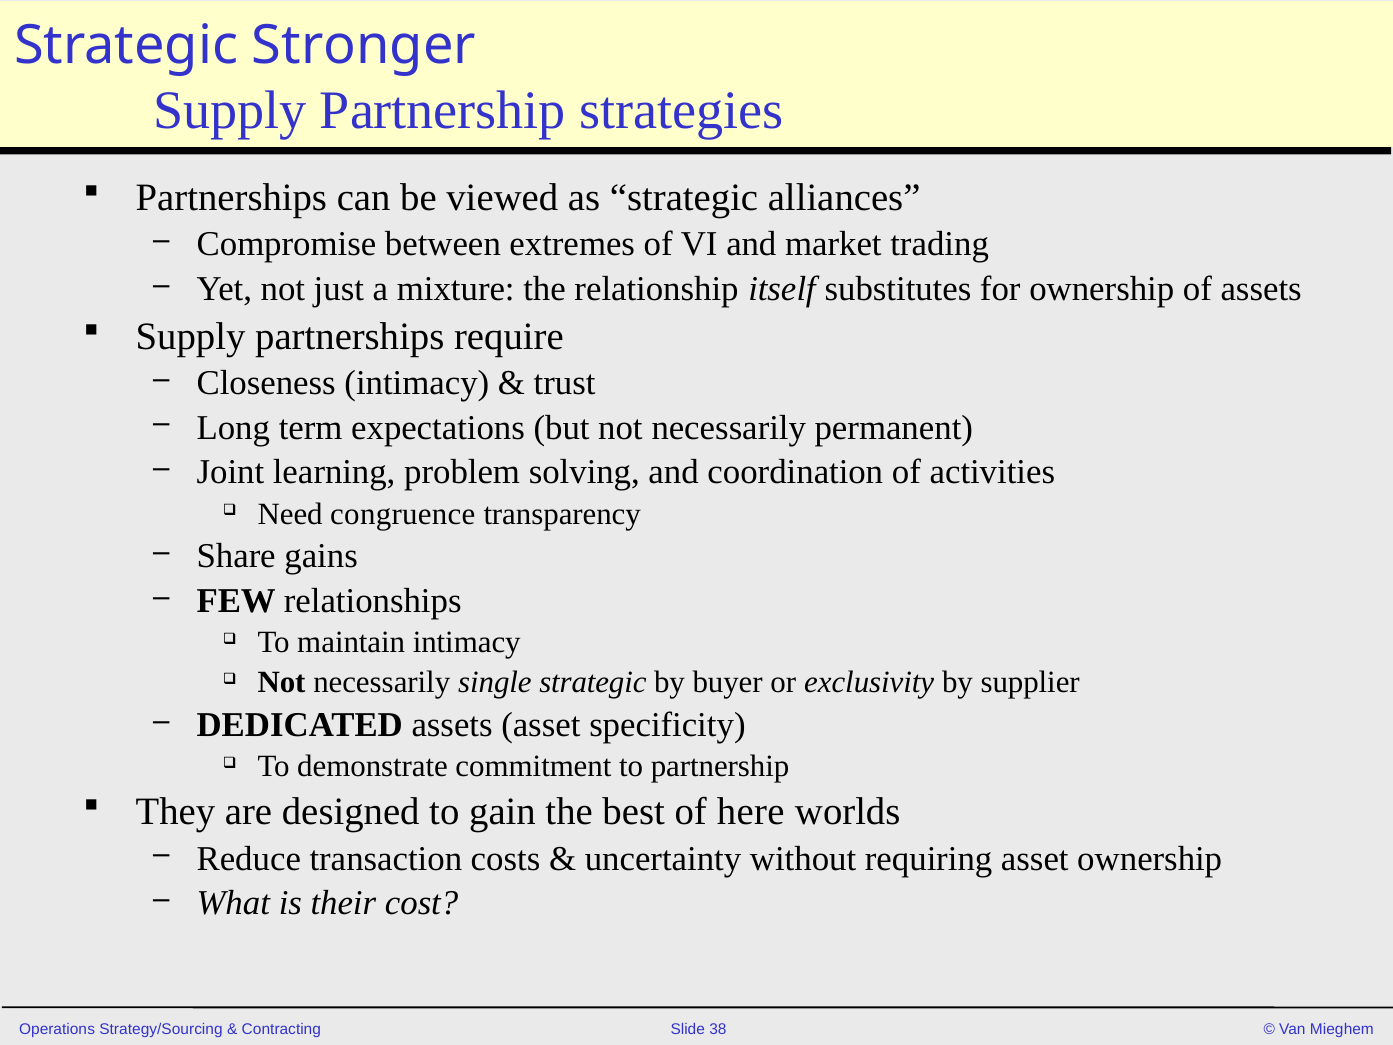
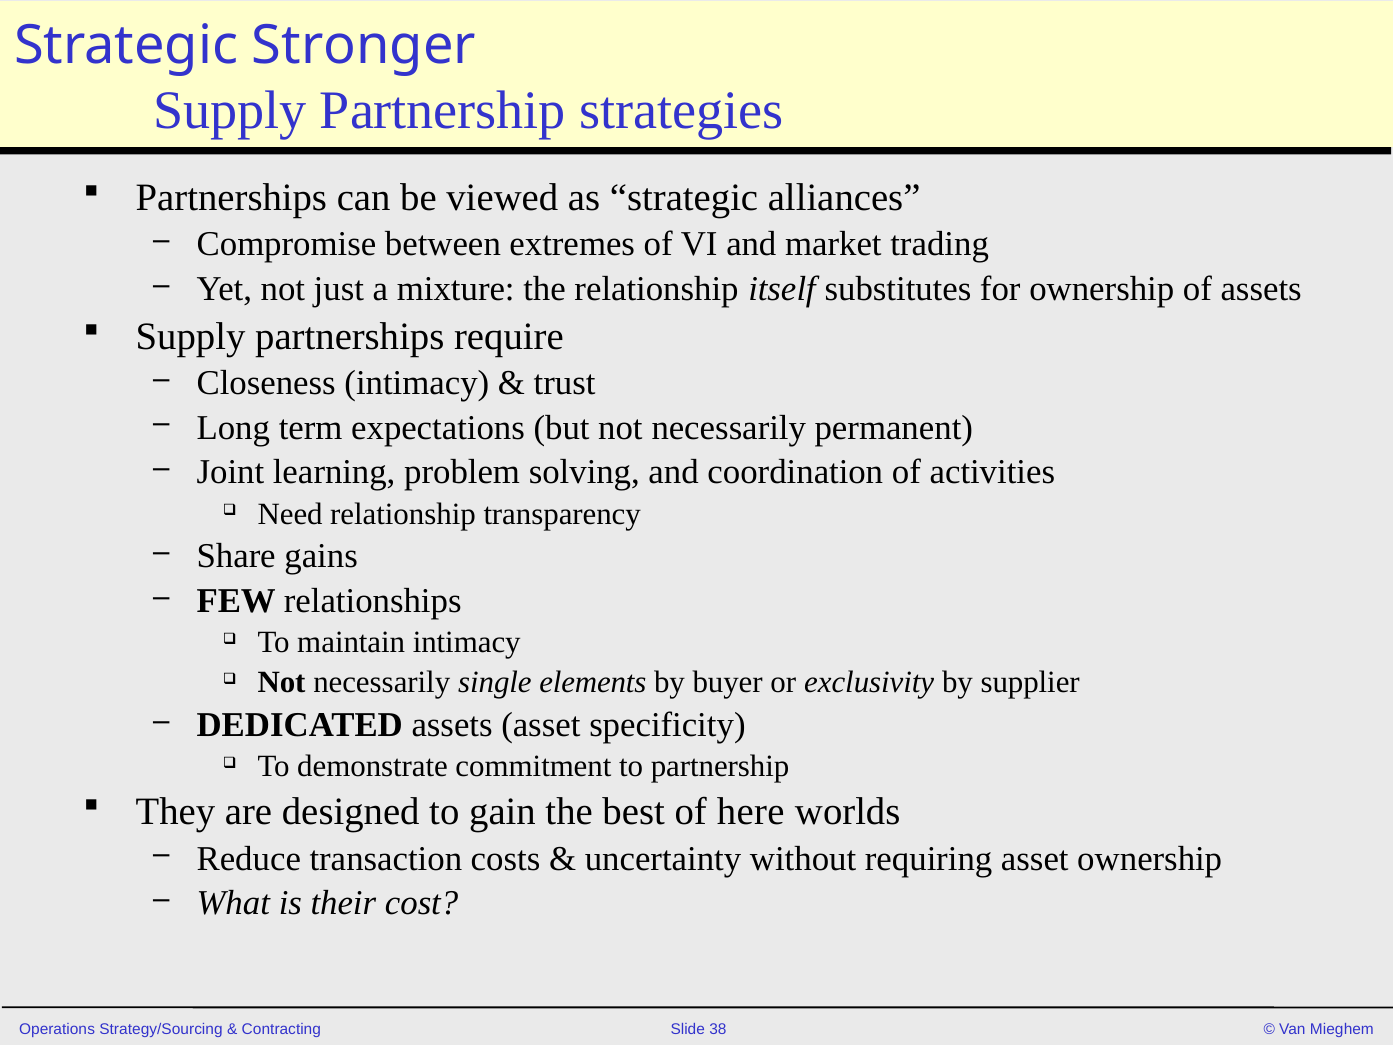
Need congruence: congruence -> relationship
single strategic: strategic -> elements
